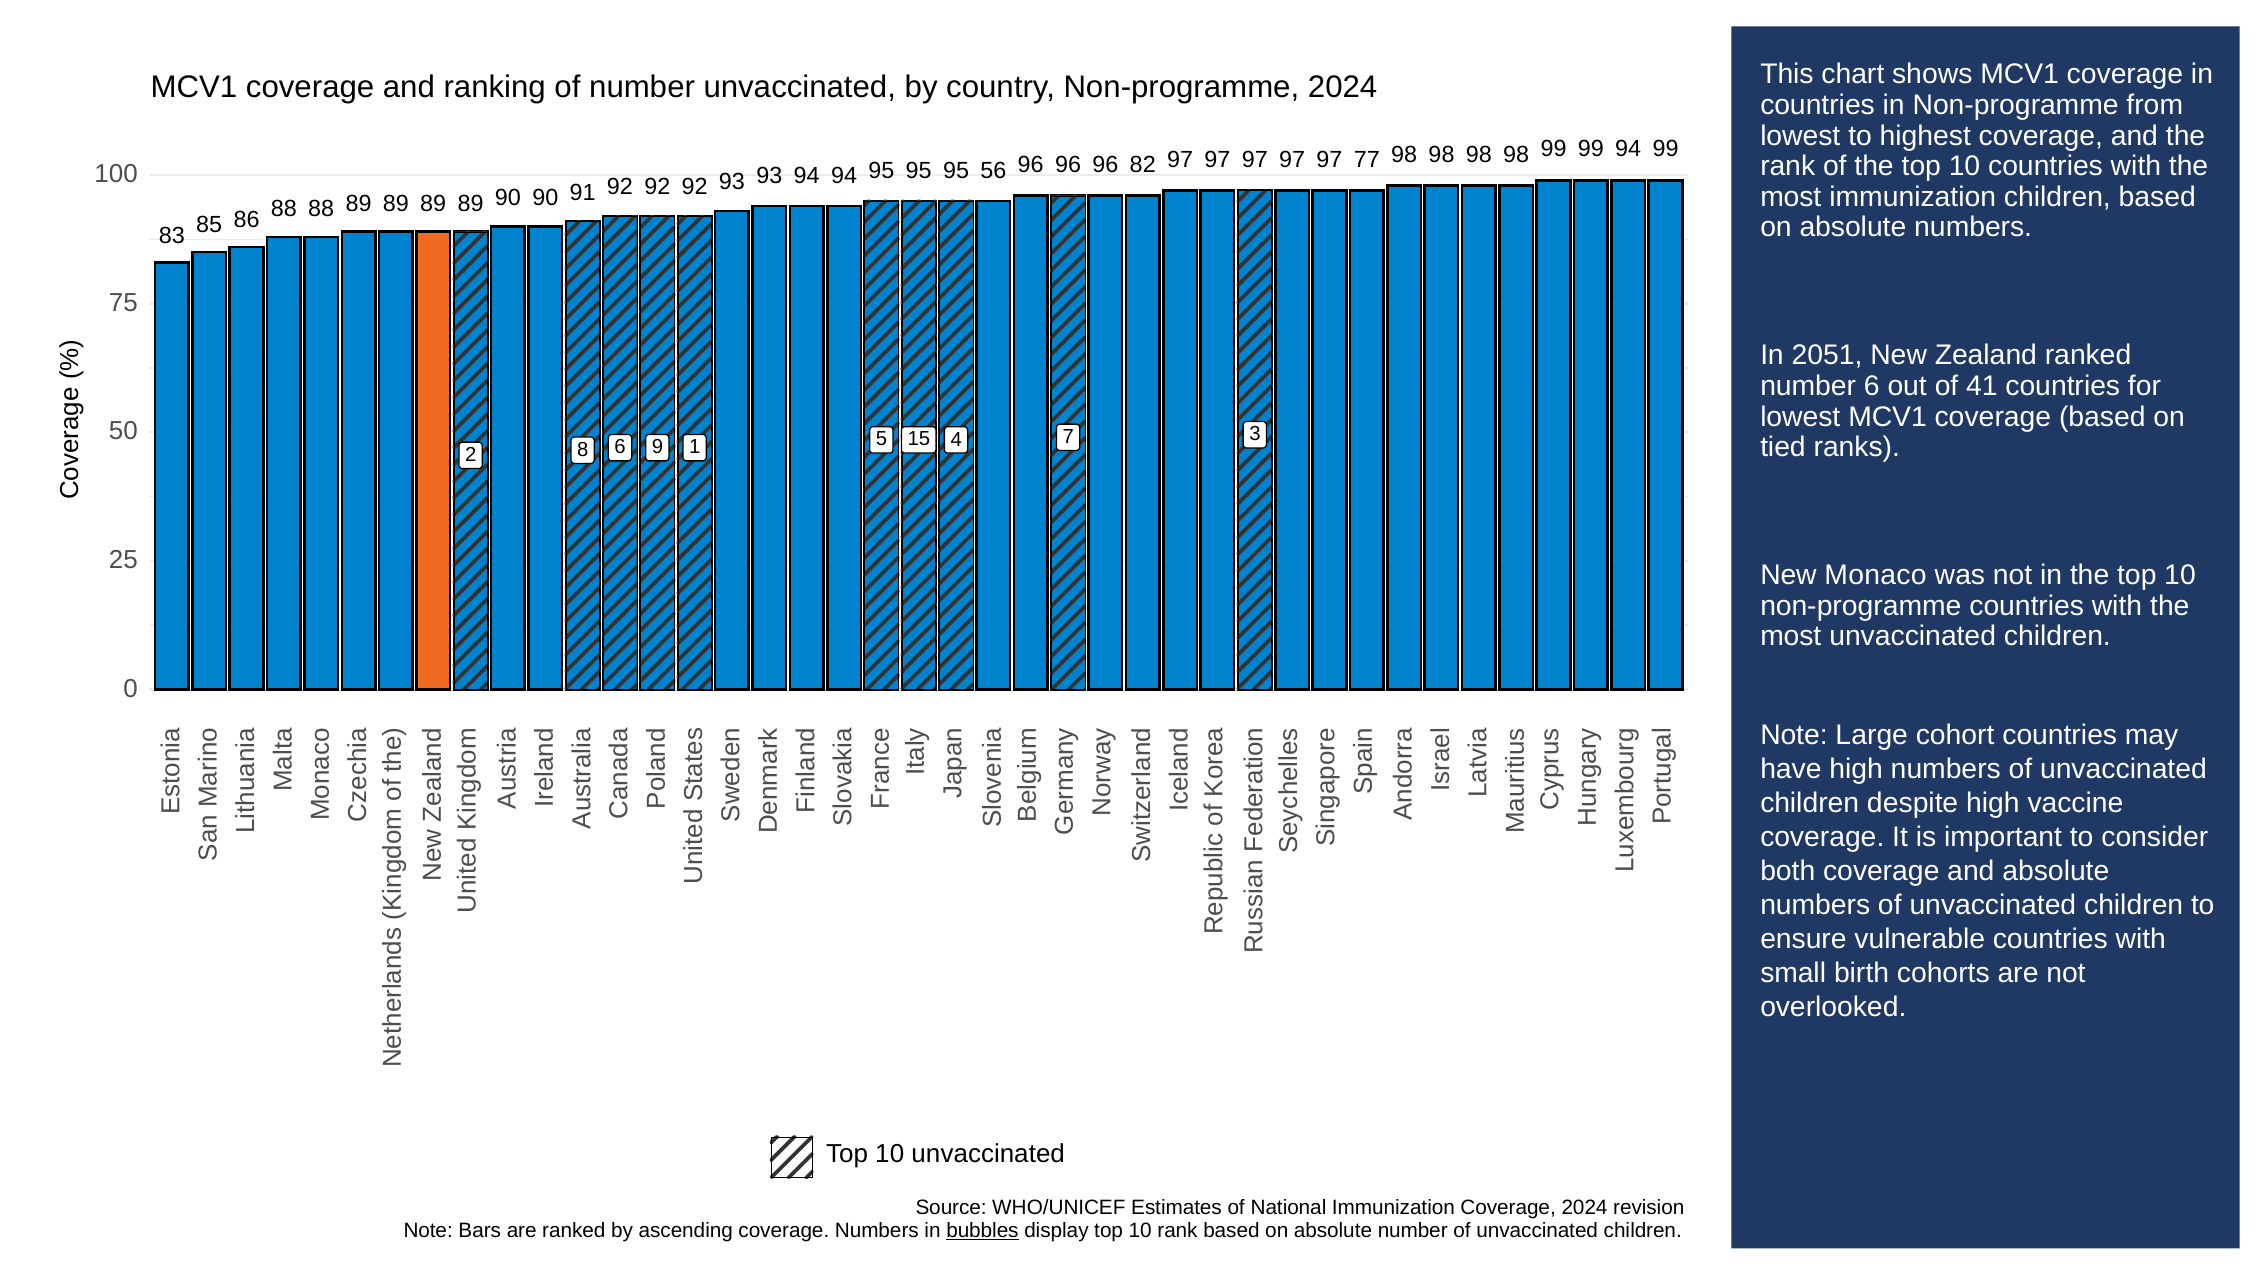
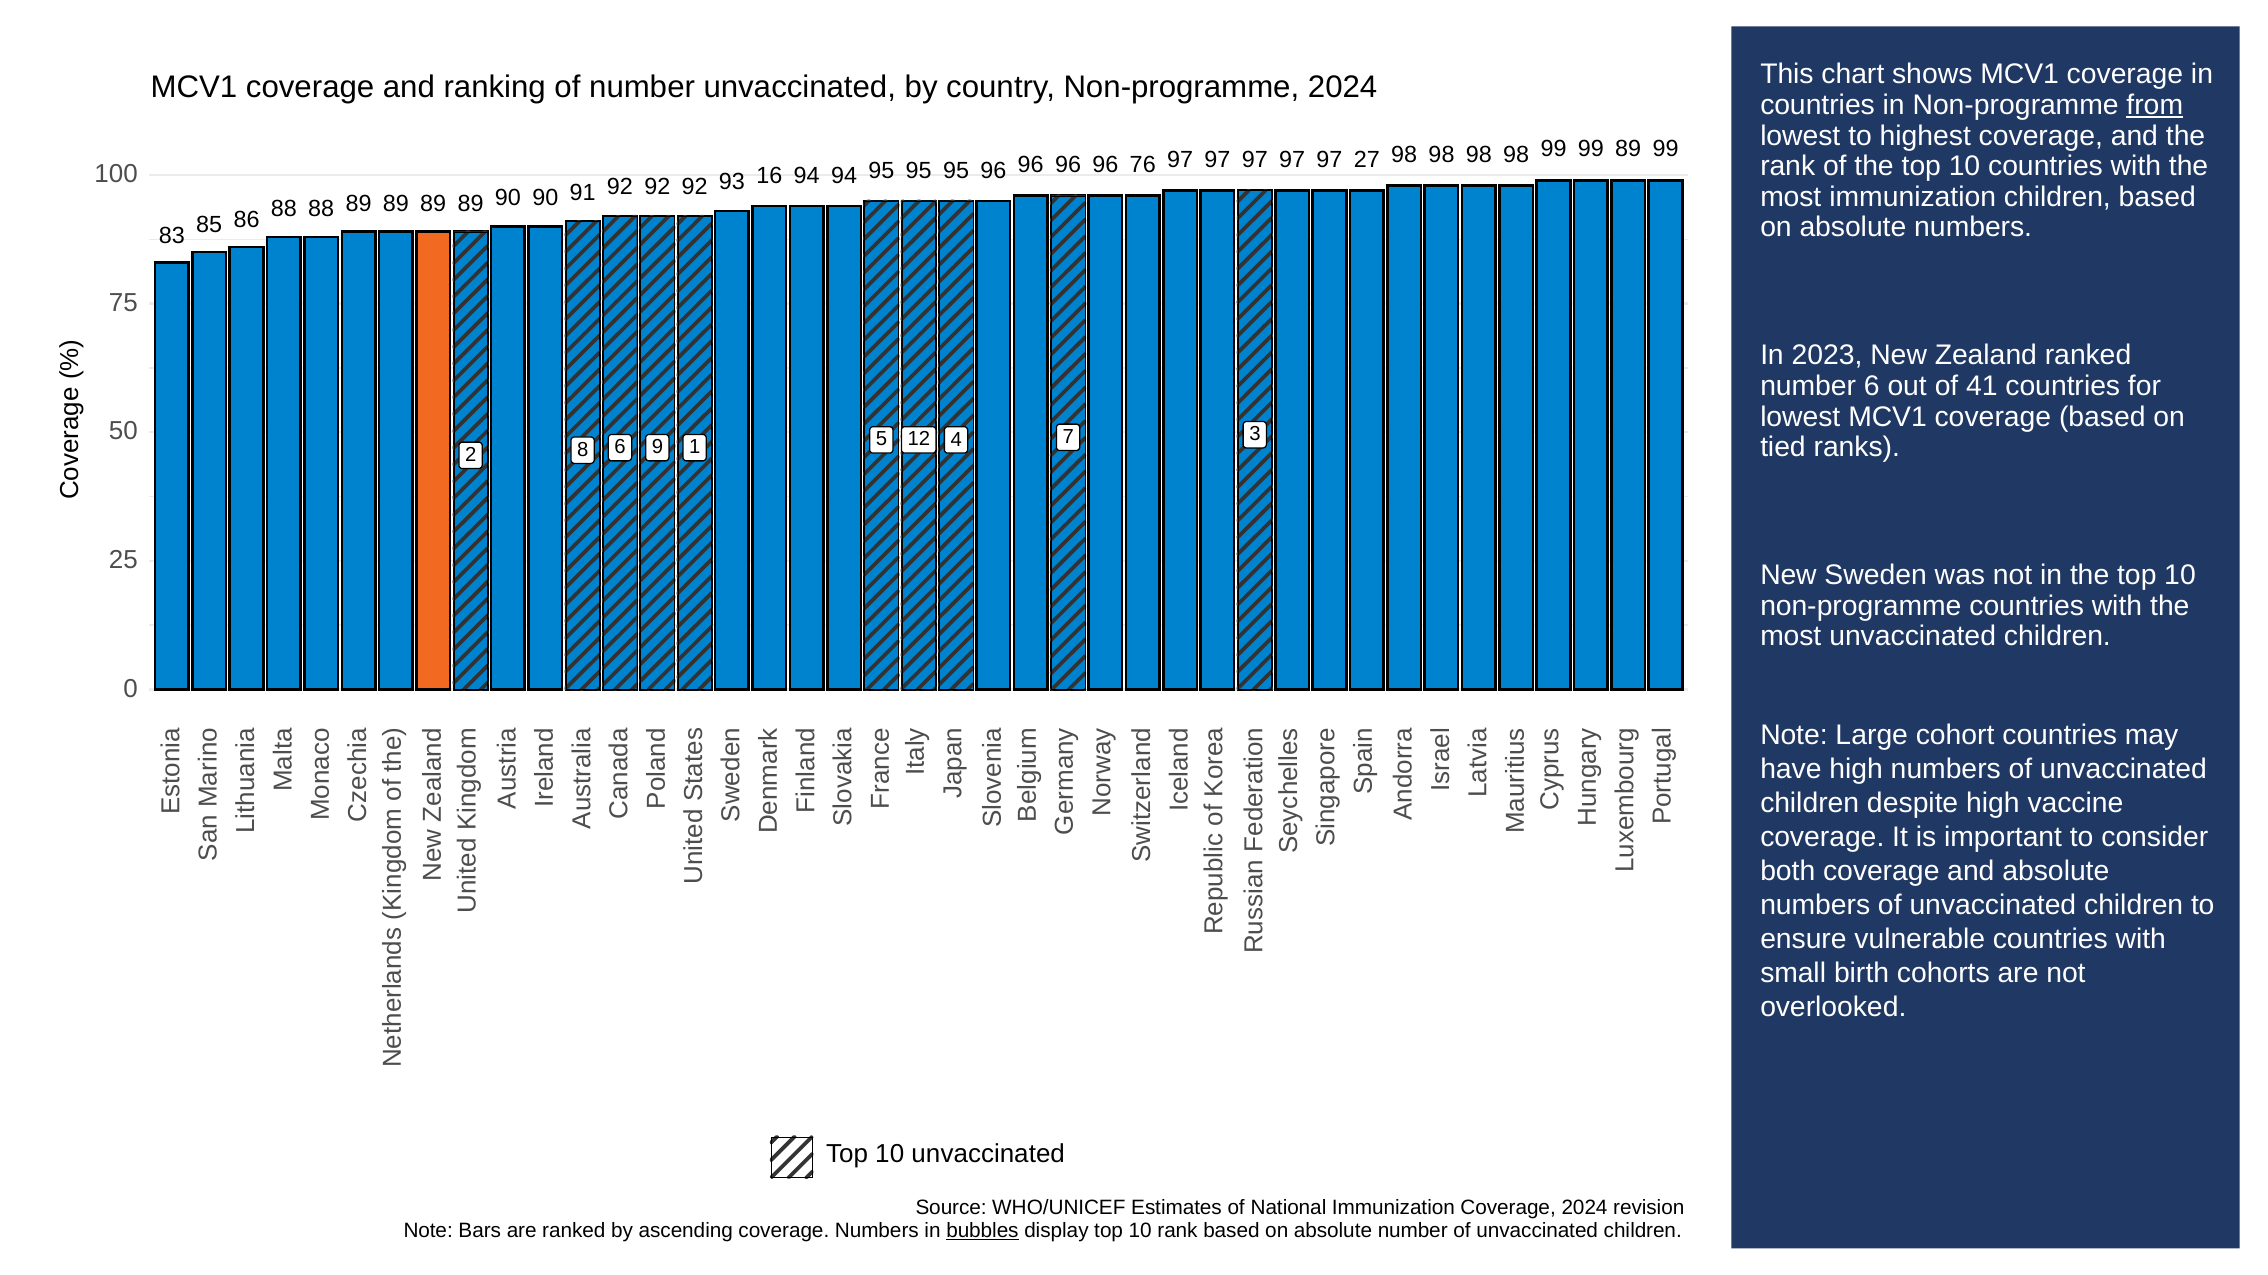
from underline: none -> present
99 94: 94 -> 89
82: 82 -> 76
77: 77 -> 27
95 56: 56 -> 96
93 93: 93 -> 16
2051: 2051 -> 2023
15: 15 -> 12
Monaco: Monaco -> Sweden
